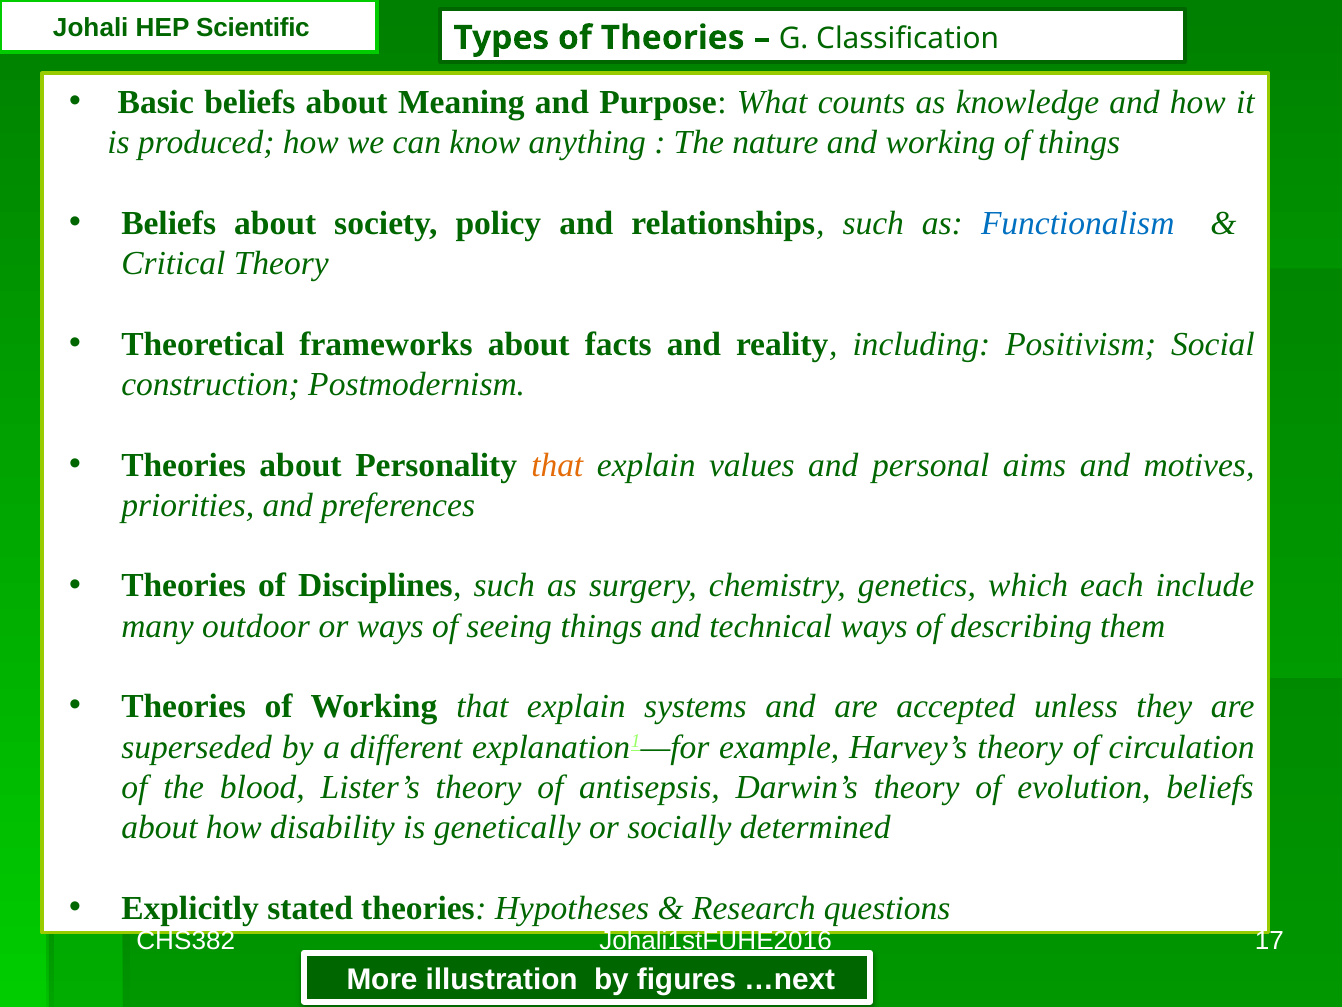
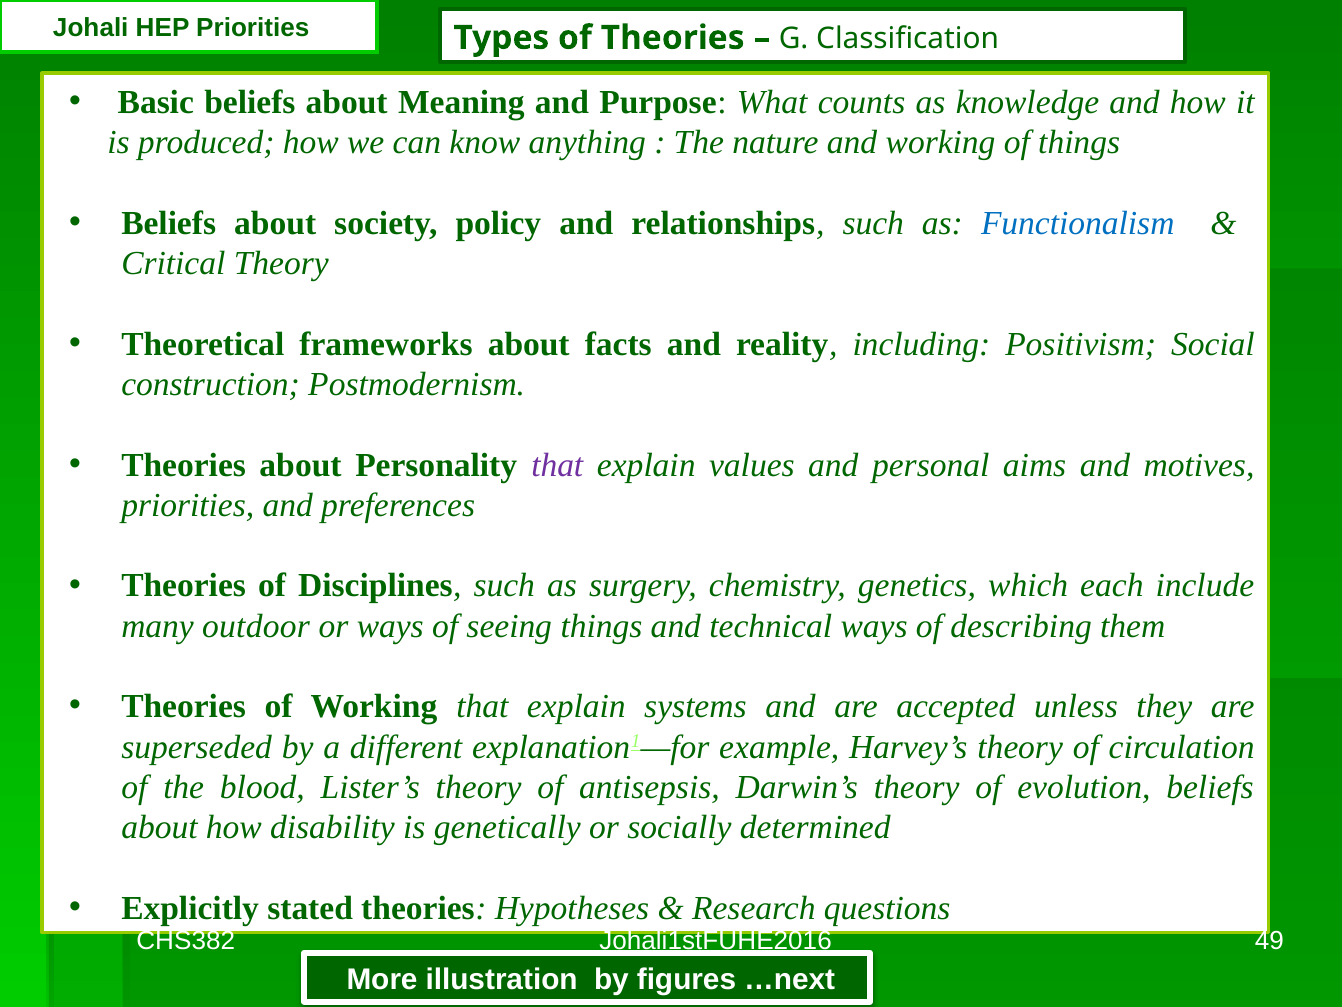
HEP Scientific: Scientific -> Priorities
that at (557, 465) colour: orange -> purple
17: 17 -> 49
